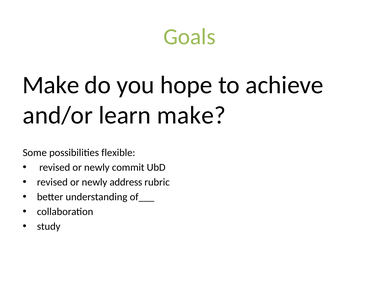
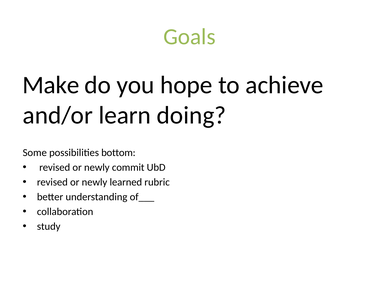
learn make: make -> doing
flexible: flexible -> bottom
address: address -> learned
